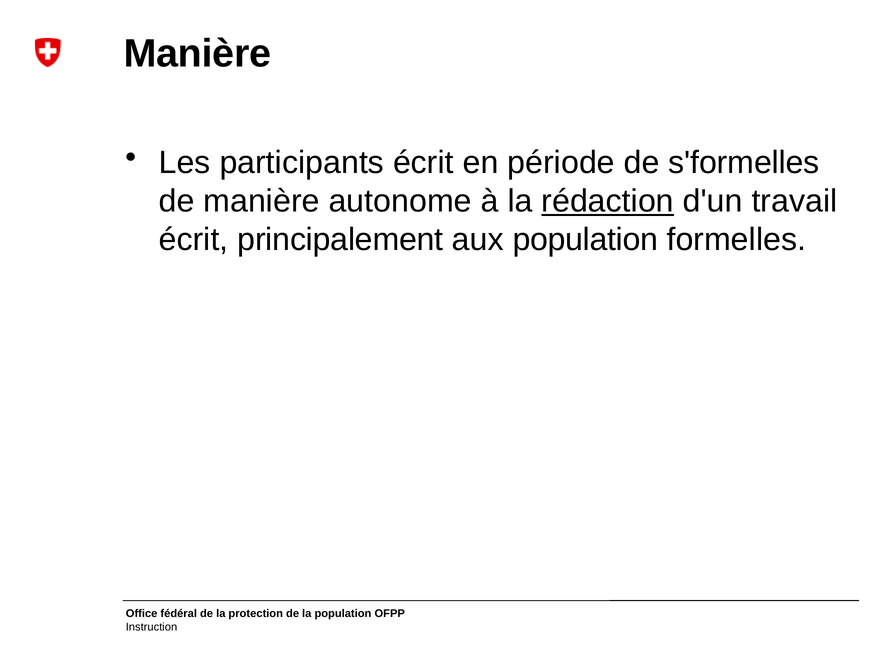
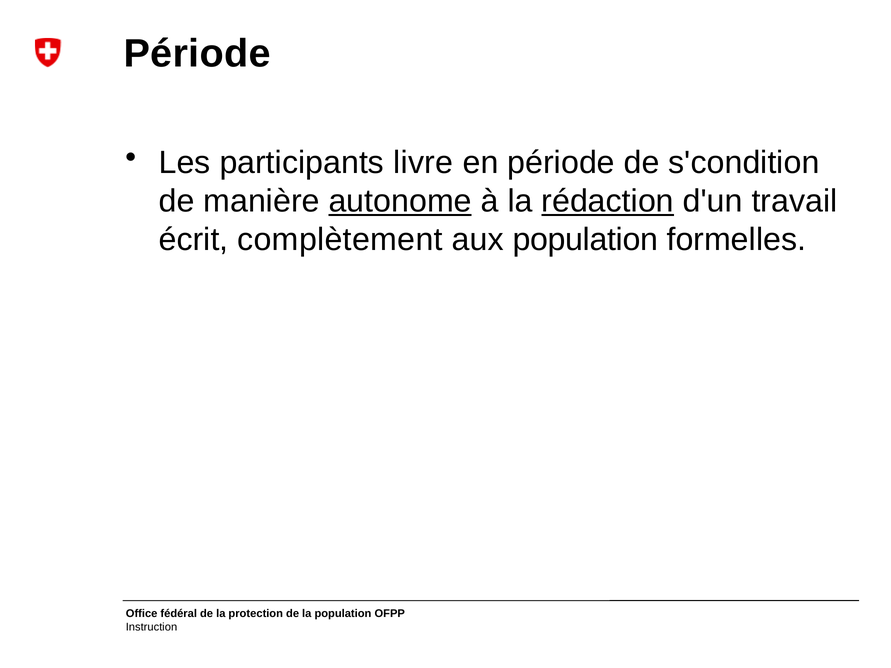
Manière at (197, 54): Manière -> Période
participants écrit: écrit -> livre
s'formelles: s'formelles -> s'condition
autonome underline: none -> present
principalement: principalement -> complètement
